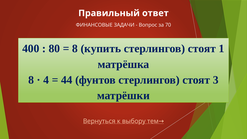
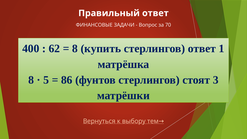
80: 80 -> 62
стоят at (202, 49): стоят -> ответ
4: 4 -> 5
44: 44 -> 86
